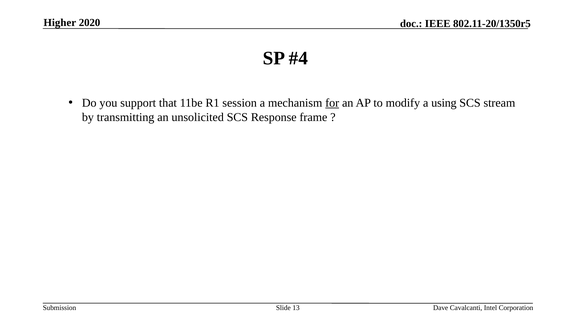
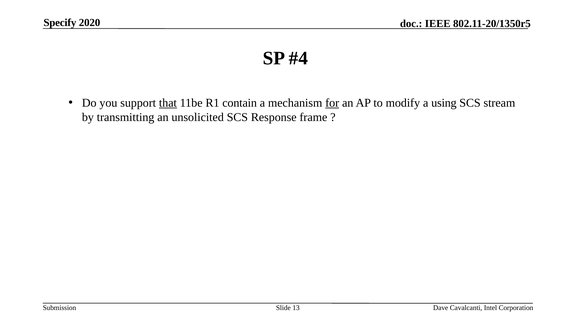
Higher: Higher -> Specify
that underline: none -> present
session: session -> contain
